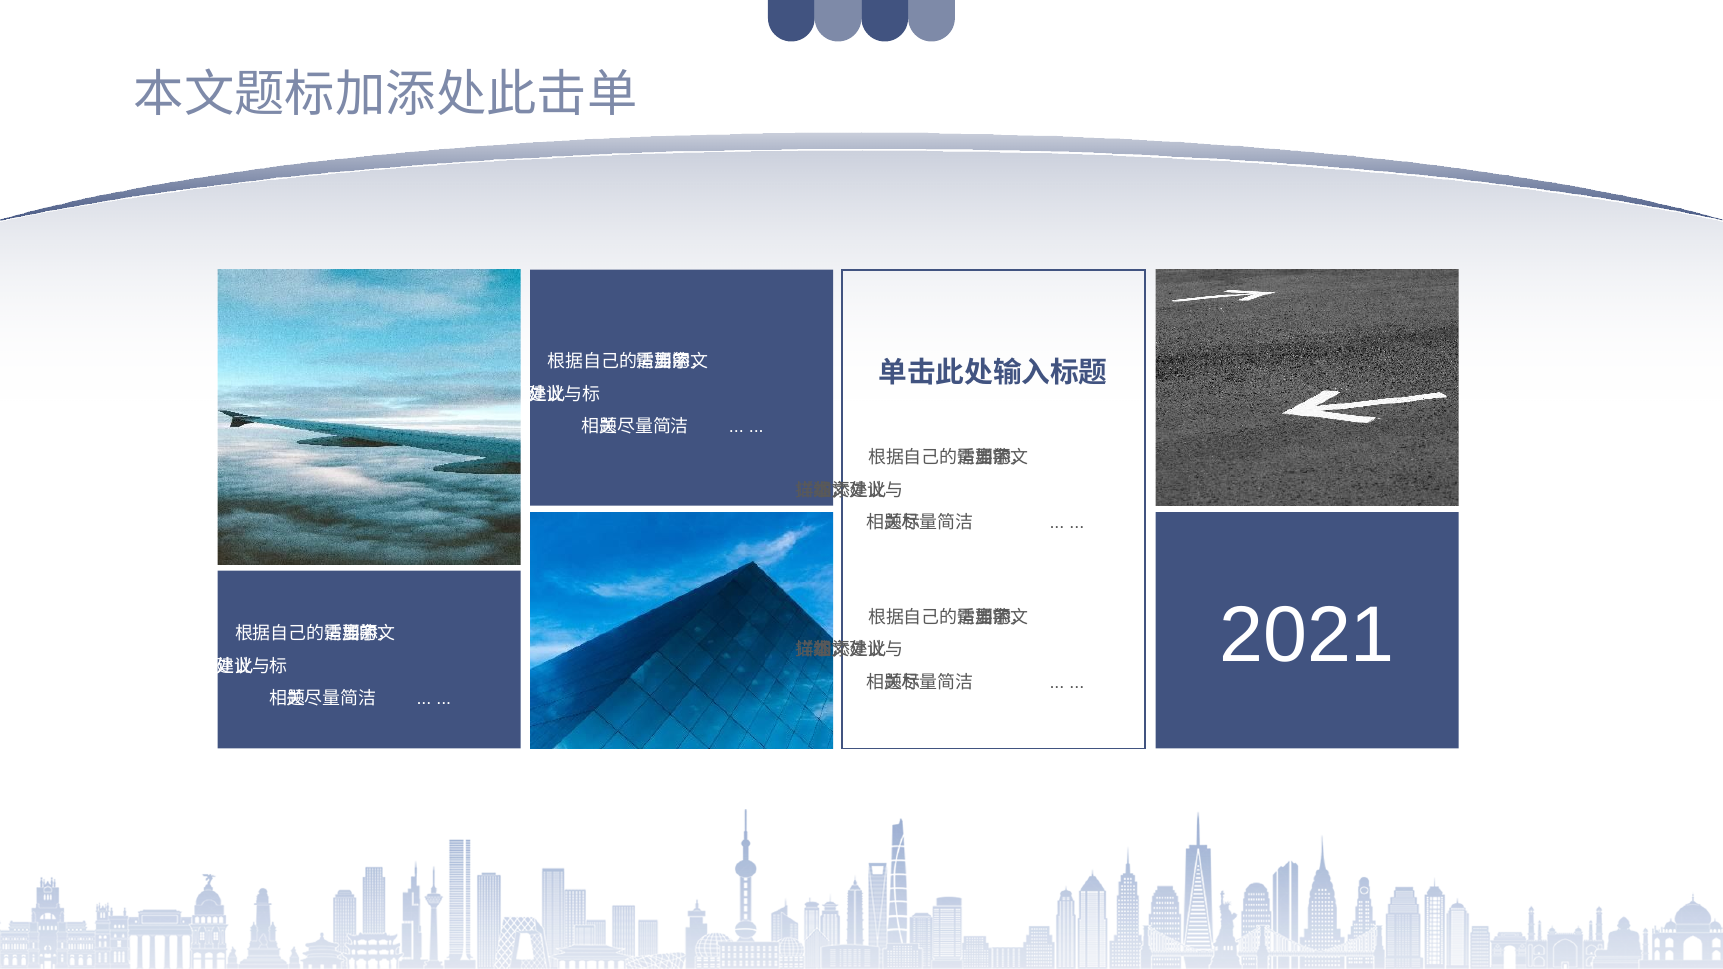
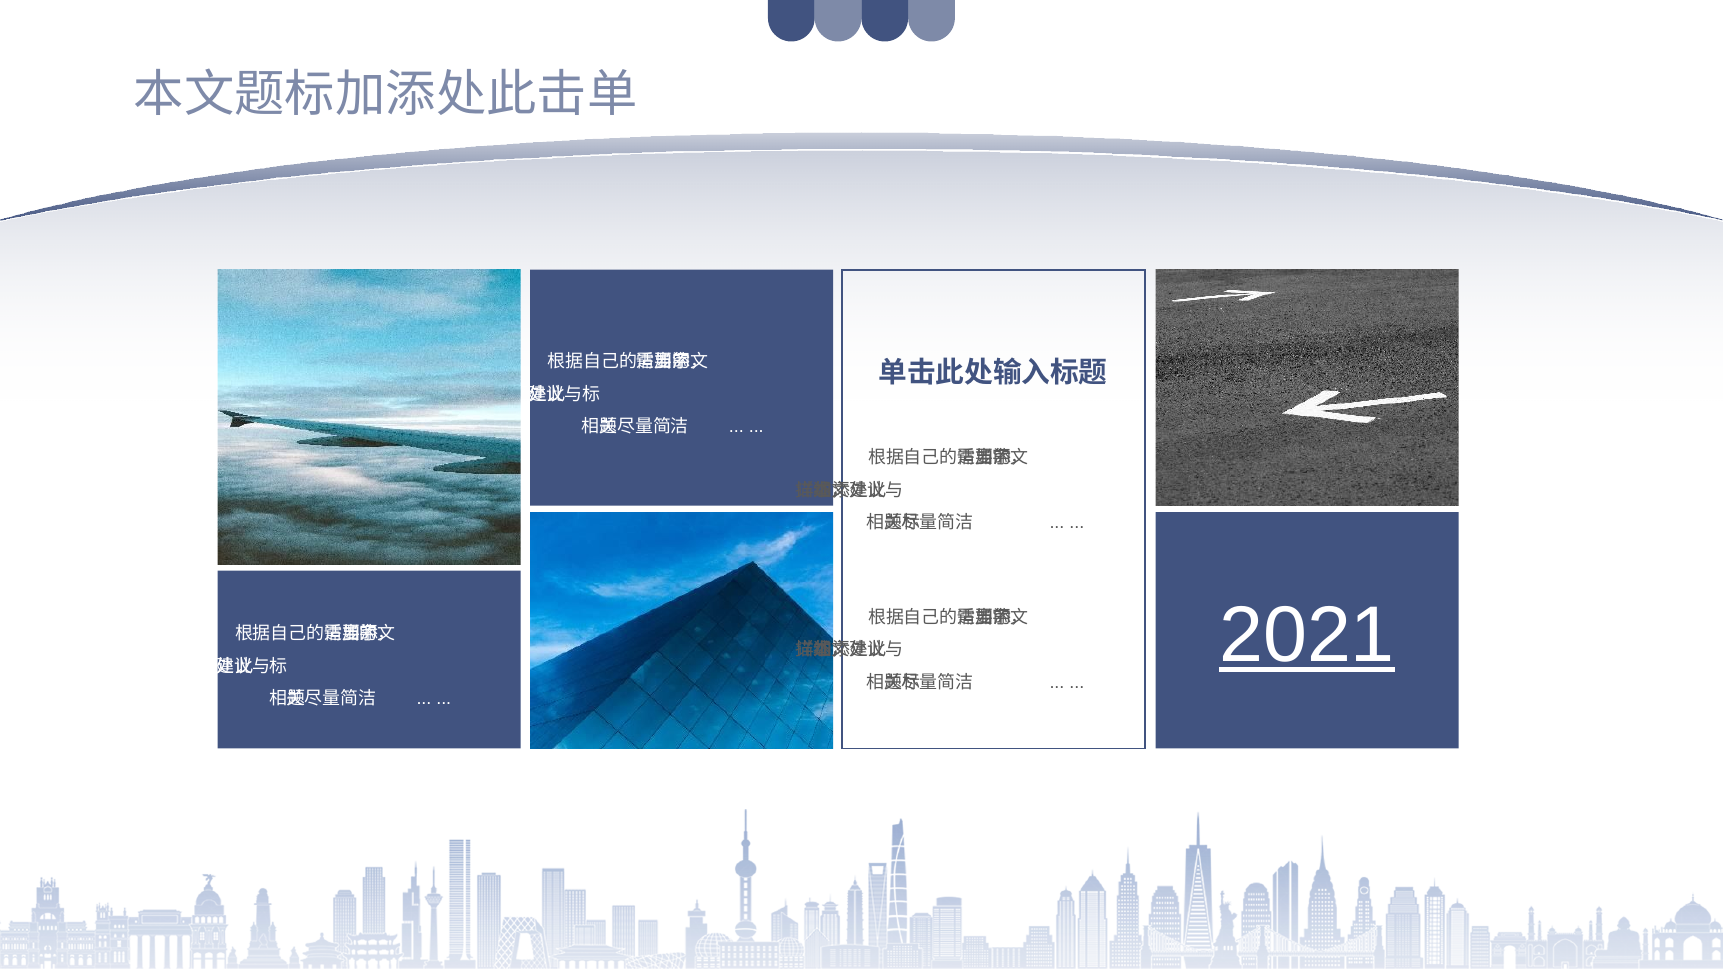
2021 underline: none -> present
